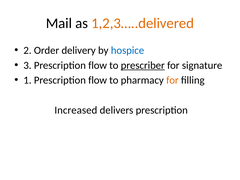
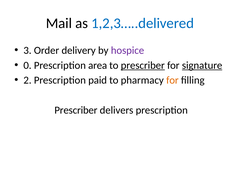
1,2,3…..delivered colour: orange -> blue
2: 2 -> 3
hospice colour: blue -> purple
3: 3 -> 0
flow at (98, 65): flow -> area
signature underline: none -> present
1: 1 -> 2
flow at (98, 80): flow -> paid
Increased at (76, 110): Increased -> Prescriber
